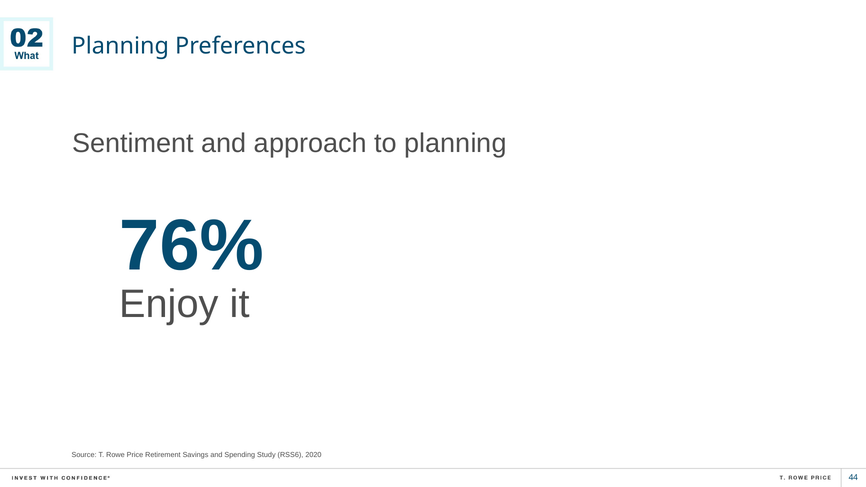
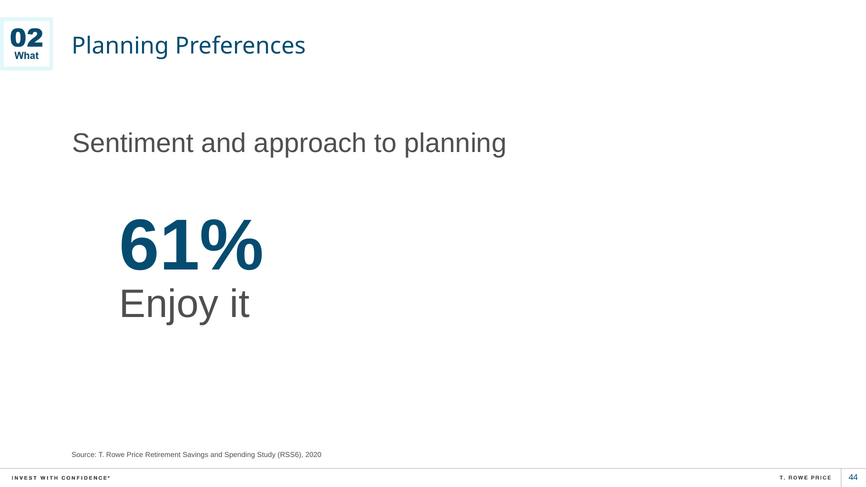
76%: 76% -> 61%
